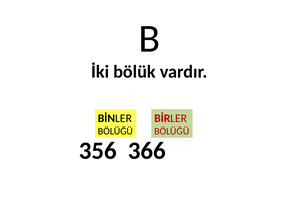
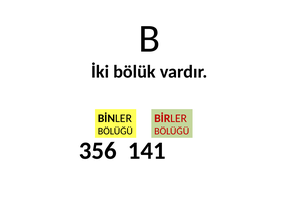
366: 366 -> 141
